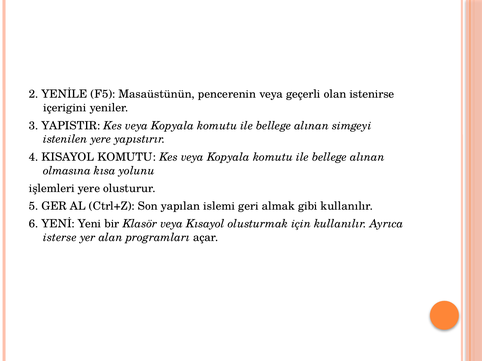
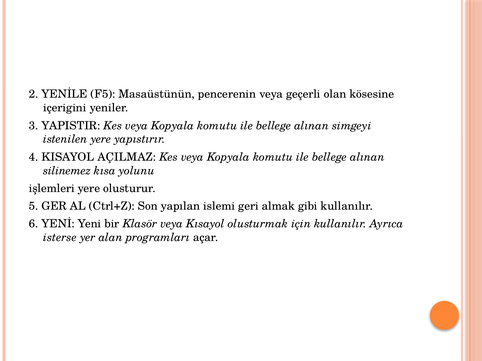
istenirse: istenirse -> kösesine
KISAYOL KOMUTU: KOMUTU -> AÇILMAZ
olmasına: olmasına -> silinemez
